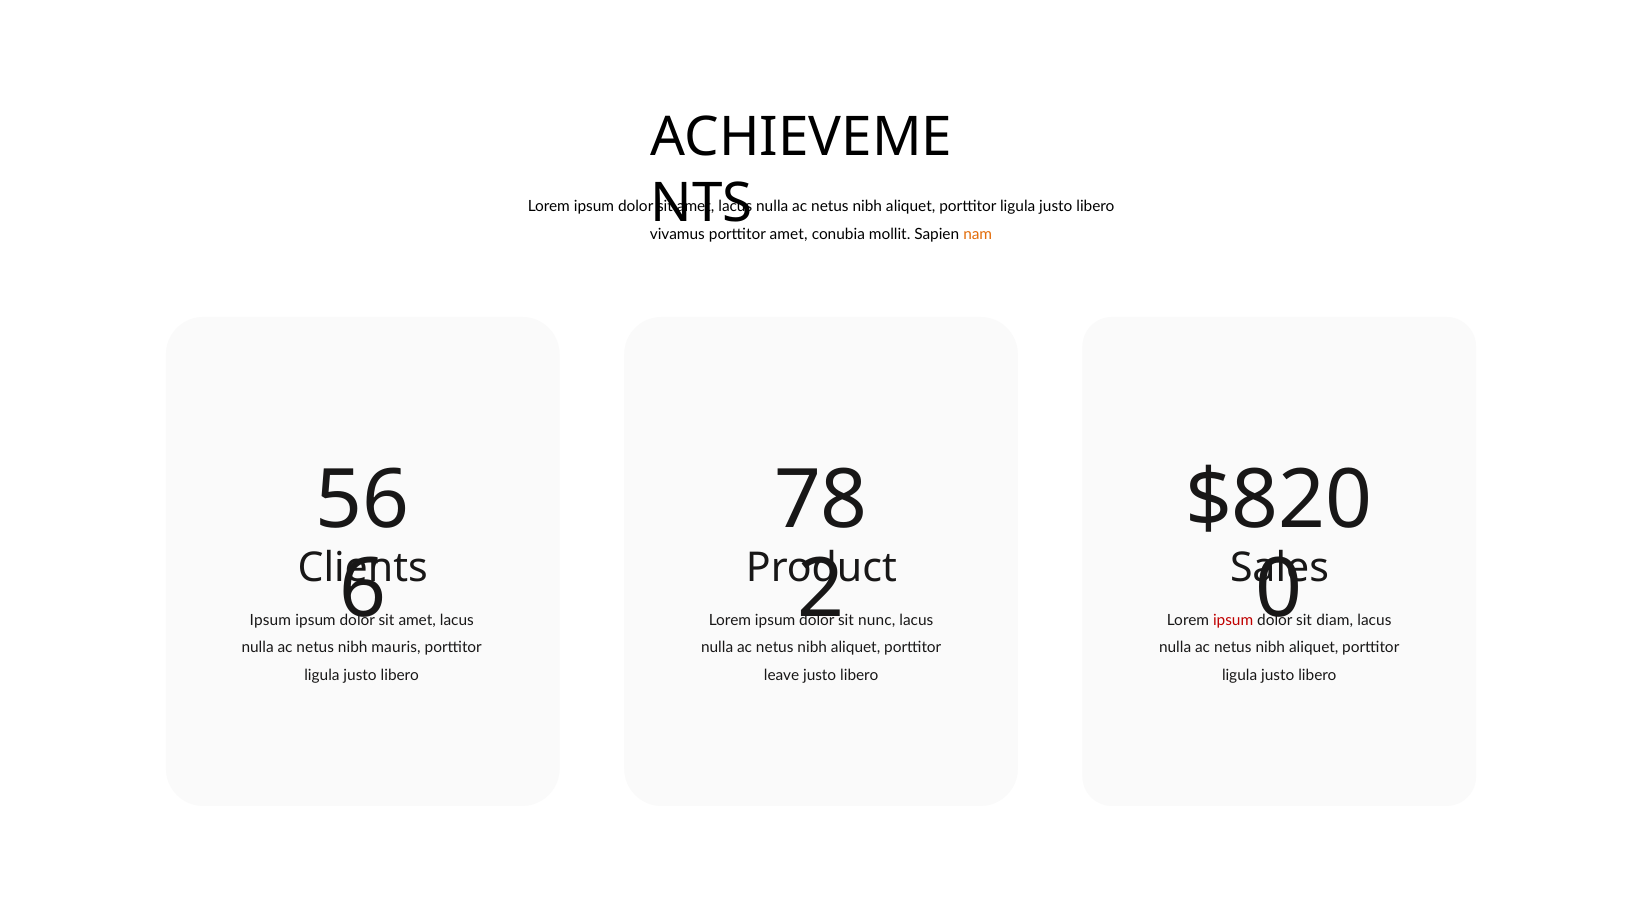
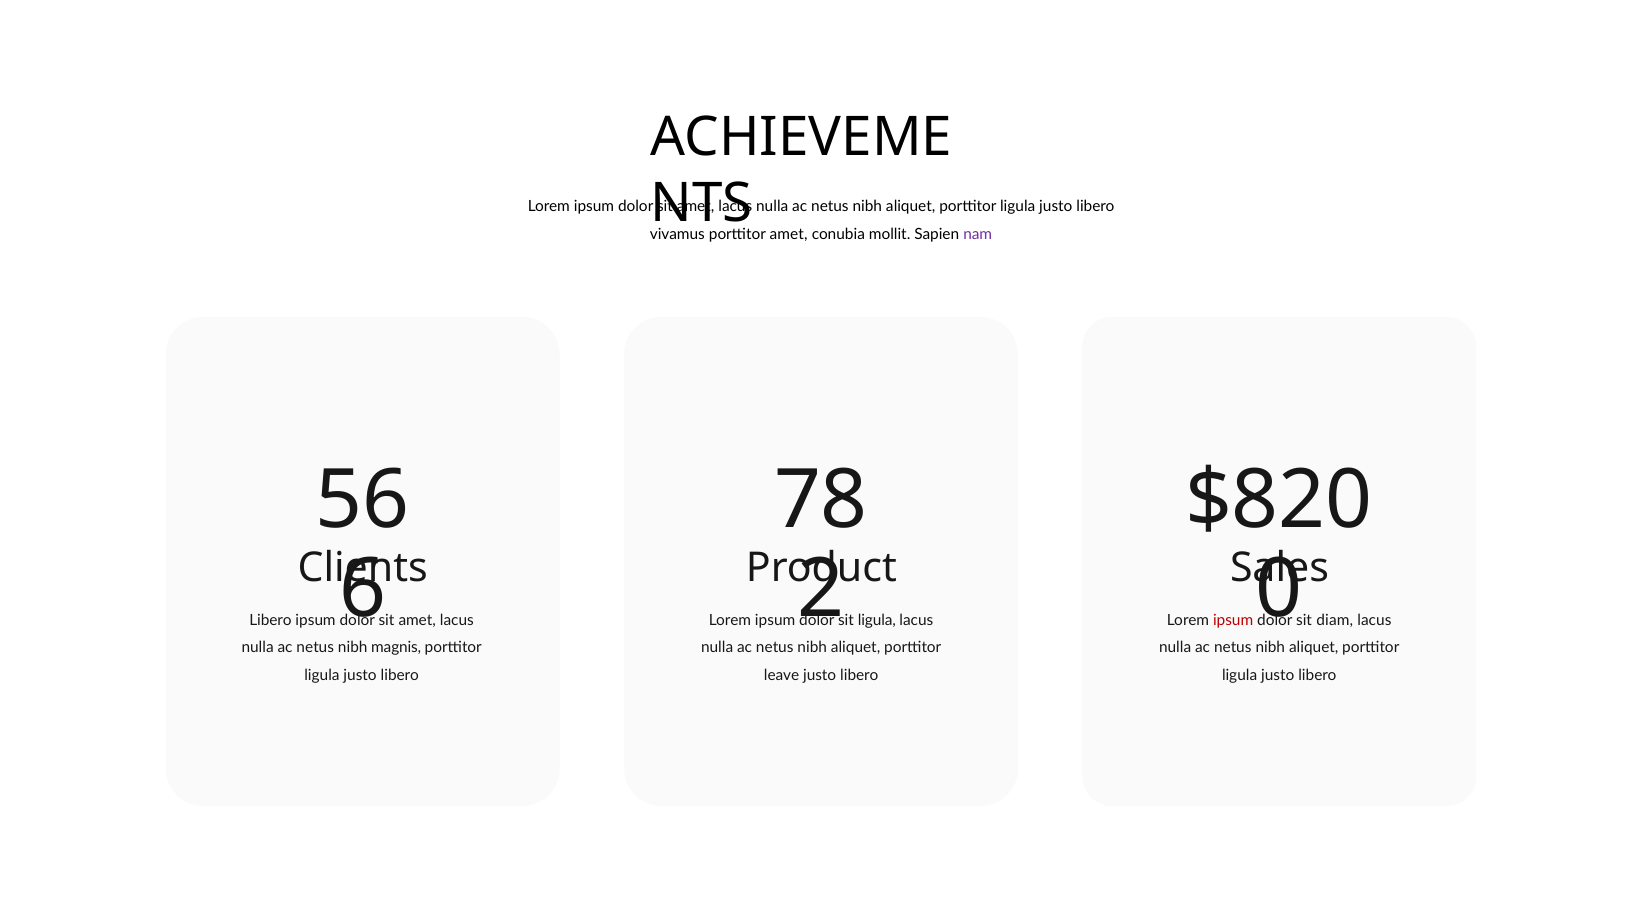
nam colour: orange -> purple
Ipsum at (270, 620): Ipsum -> Libero
nunc at (877, 620): nunc -> ligula
mauris: mauris -> magnis
